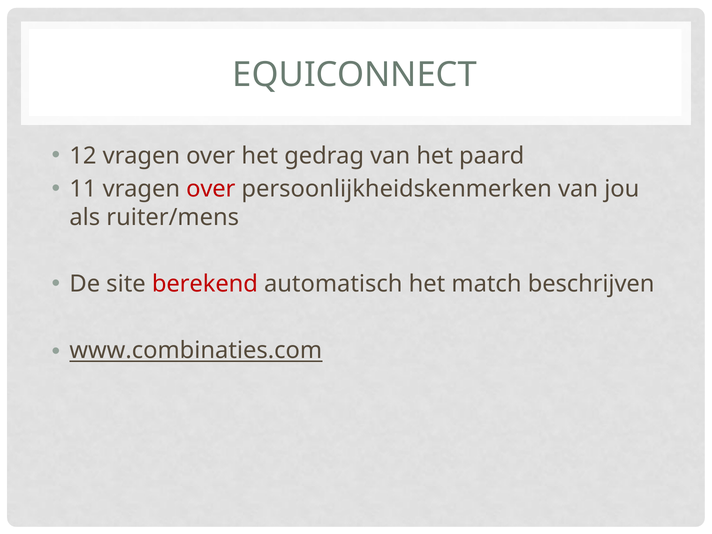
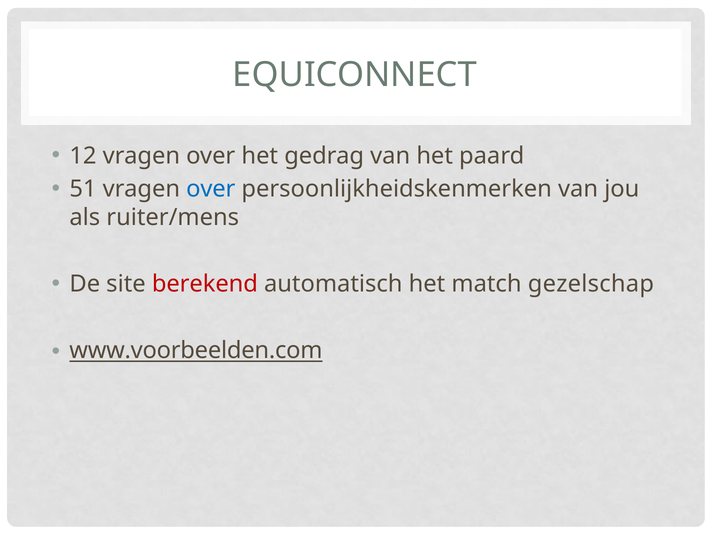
11: 11 -> 51
over at (211, 189) colour: red -> blue
beschrijven: beschrijven -> gezelschap
www.combinaties.com: www.combinaties.com -> www.voorbeelden.com
